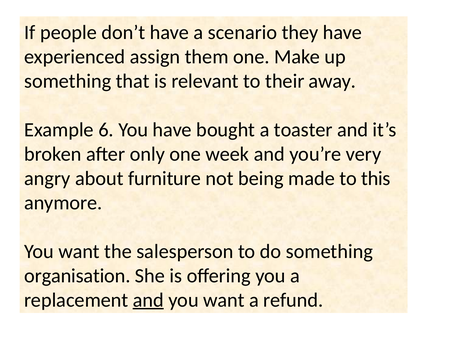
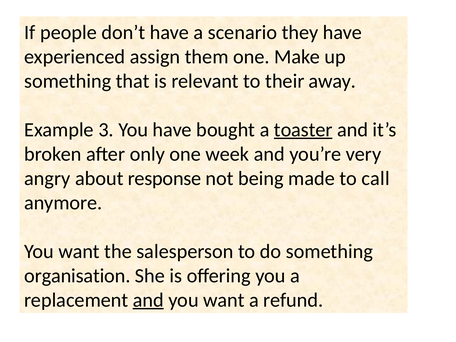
6: 6 -> 3
toaster underline: none -> present
furniture: furniture -> response
this: this -> call
